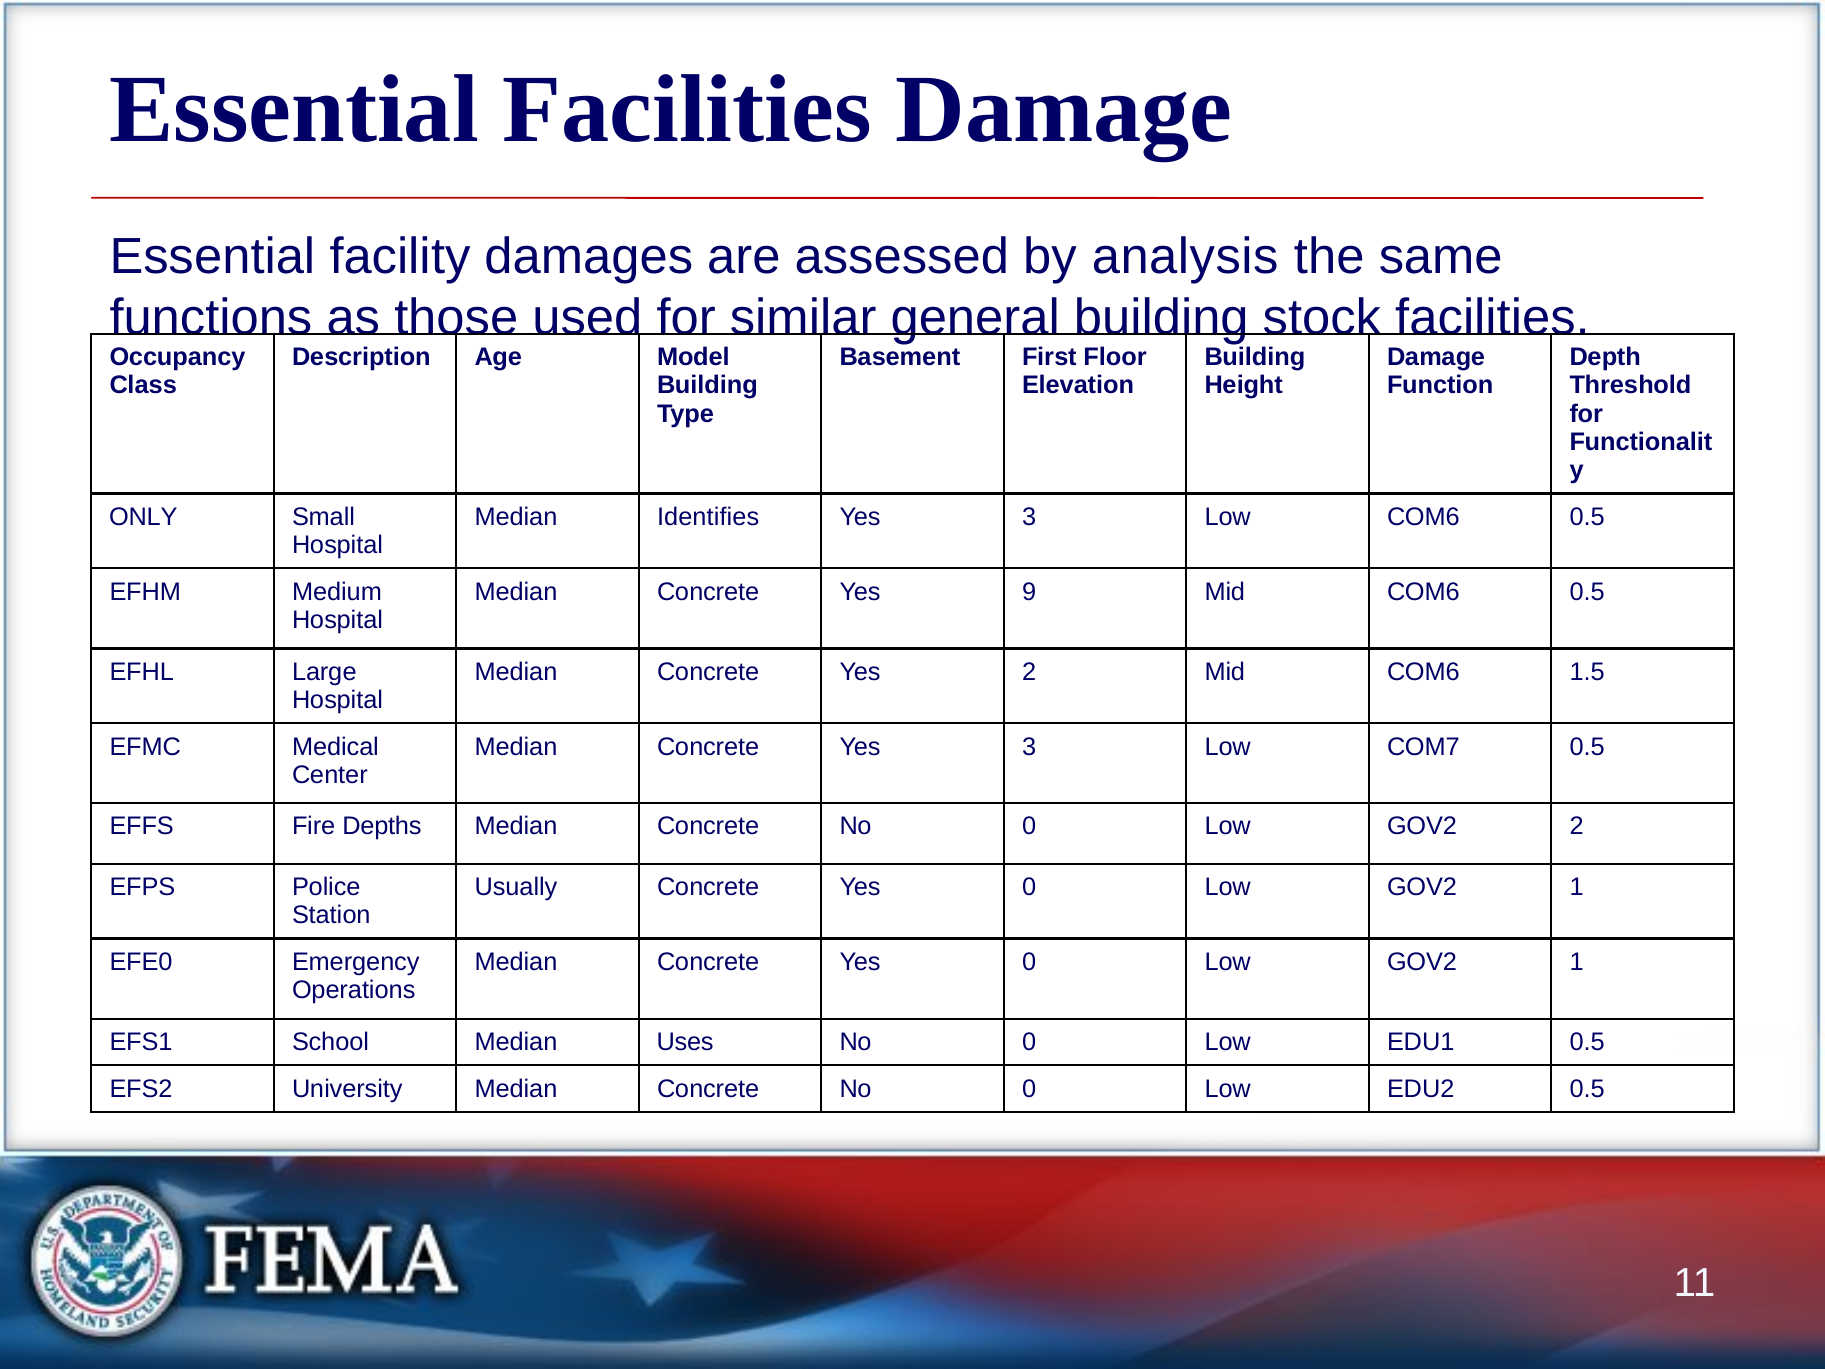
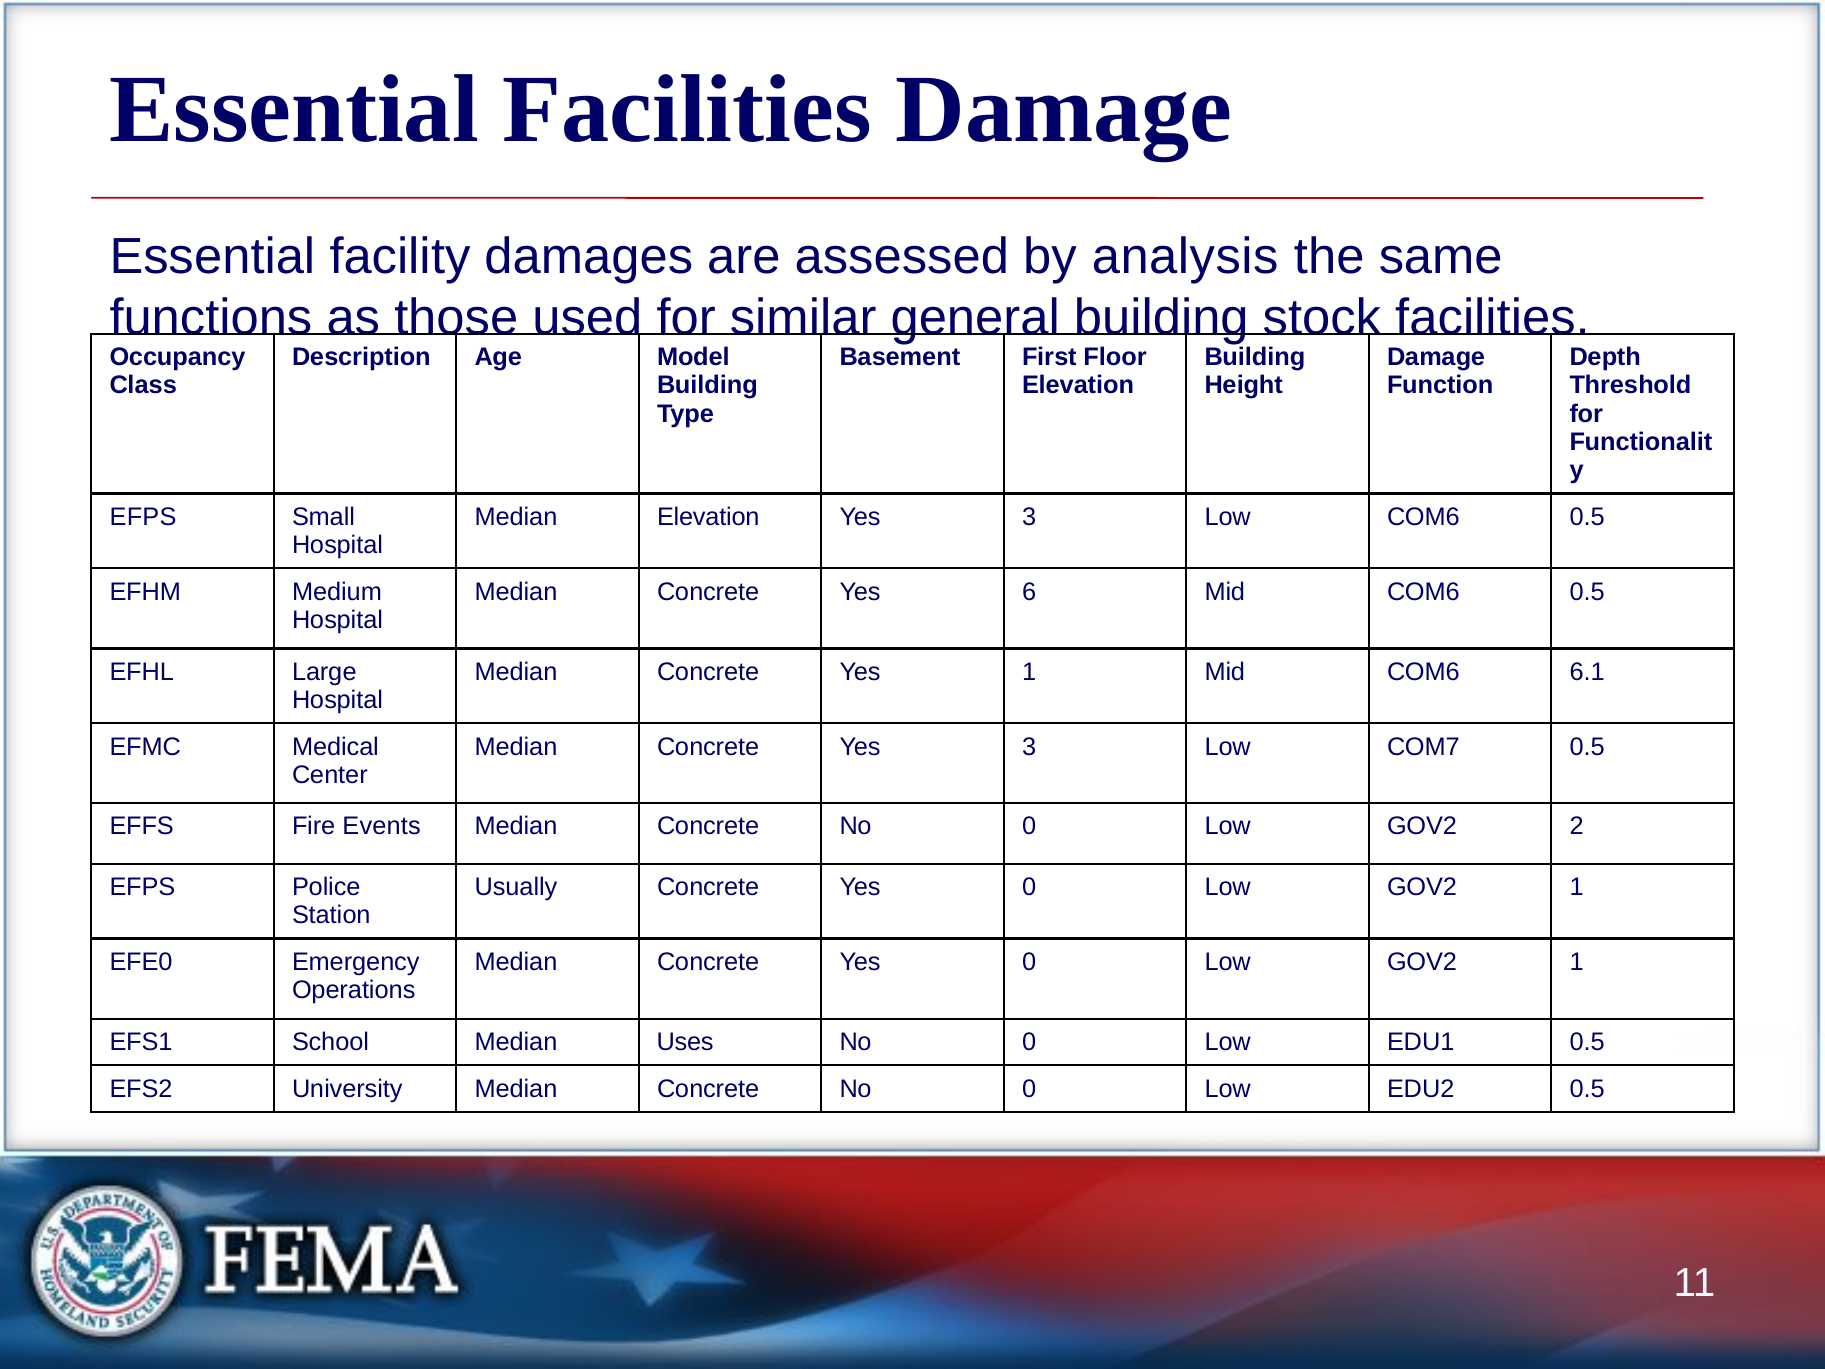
ONLY at (143, 517): ONLY -> EFPS
Median Identifies: Identifies -> Elevation
9: 9 -> 6
Yes 2: 2 -> 1
1.5: 1.5 -> 6.1
Depths: Depths -> Events
